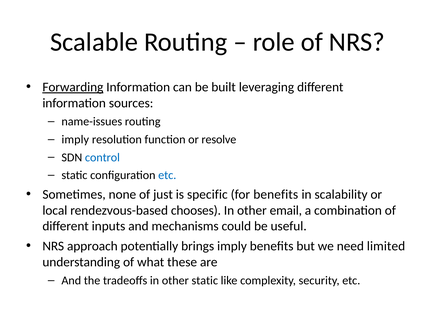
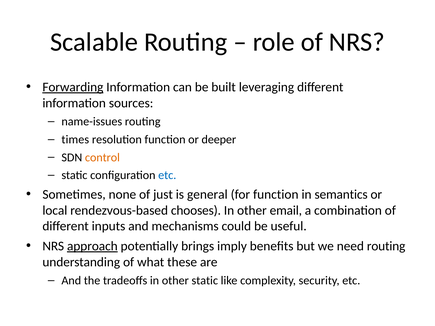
imply at (75, 140): imply -> times
resolve: resolve -> deeper
control colour: blue -> orange
specific: specific -> general
for benefits: benefits -> function
scalability: scalability -> semantics
approach underline: none -> present
need limited: limited -> routing
